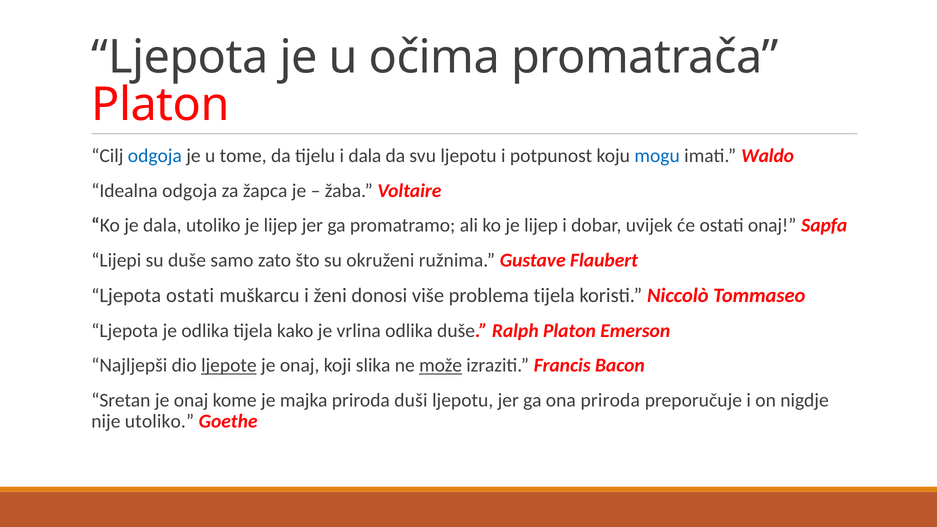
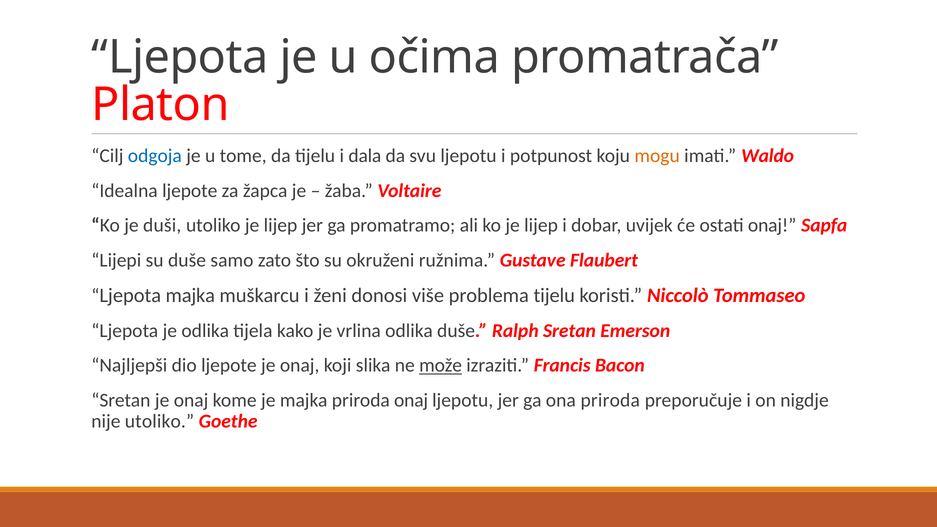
mogu colour: blue -> orange
Idealna odgoja: odgoja -> ljepote
je dala: dala -> duši
Ljepota ostati: ostati -> majka
problema tijela: tijela -> tijelu
Ralph Platon: Platon -> Sretan
ljepote at (229, 366) underline: present -> none
priroda duši: duši -> onaj
